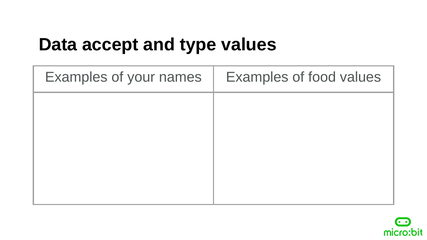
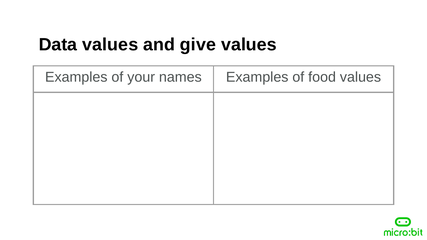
Data accept: accept -> values
type: type -> give
